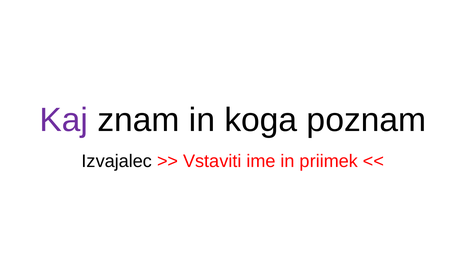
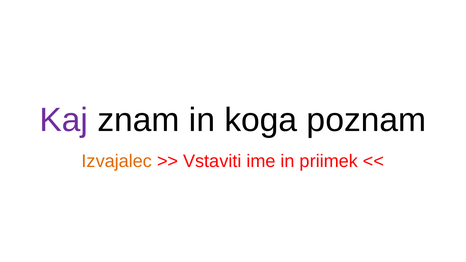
Izvajalec colour: black -> orange
